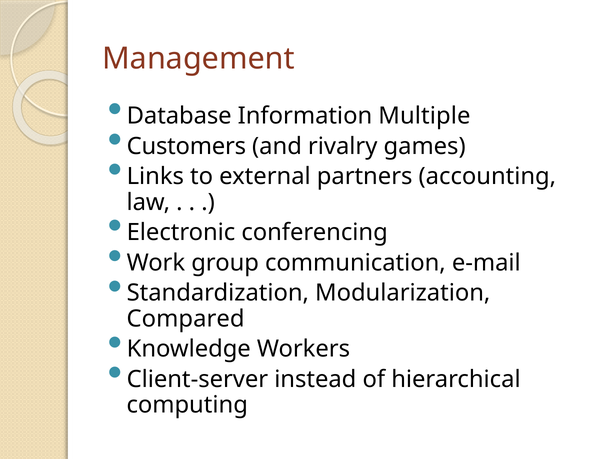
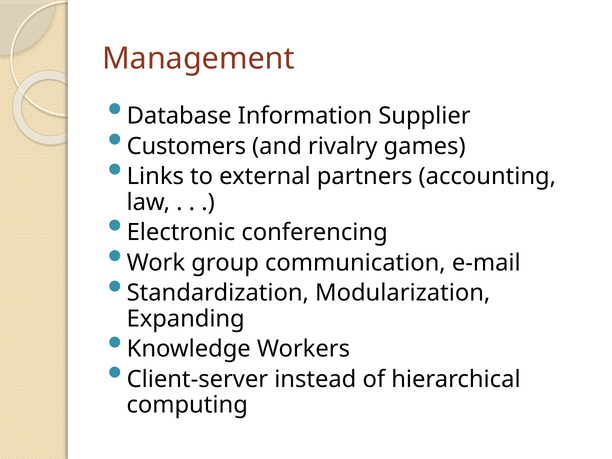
Multiple: Multiple -> Supplier
Compared: Compared -> Expanding
